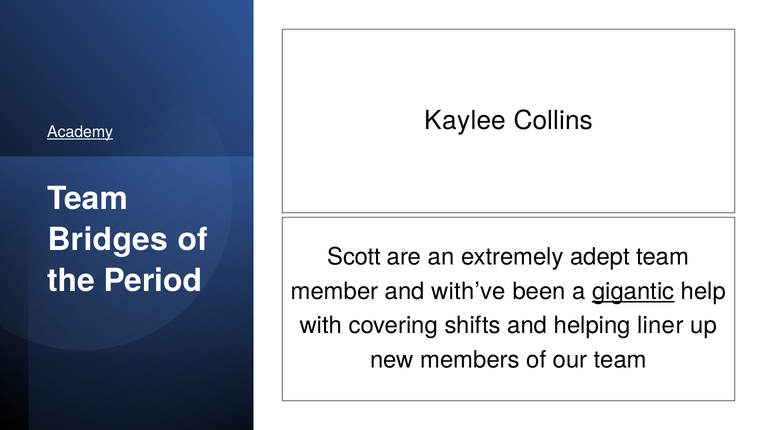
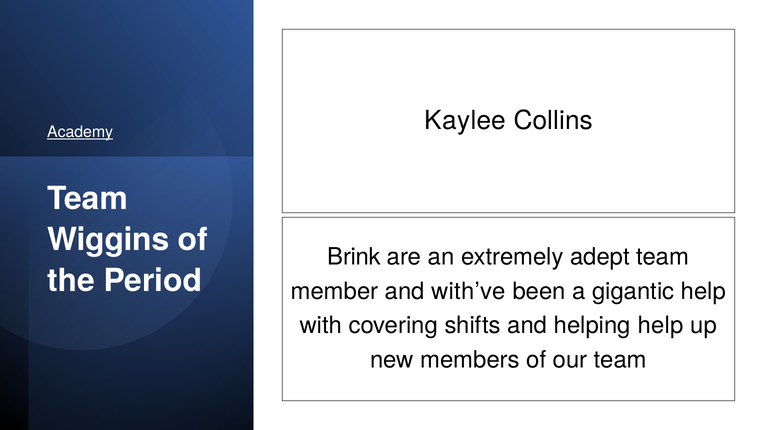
Bridges: Bridges -> Wiggins
Scott: Scott -> Brink
gigantic underline: present -> none
helping liner: liner -> help
